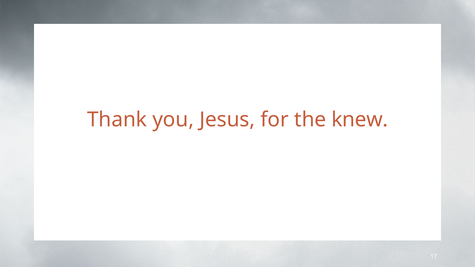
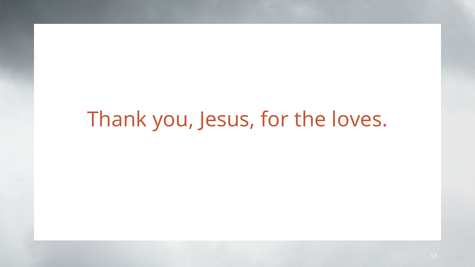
knew: knew -> loves
